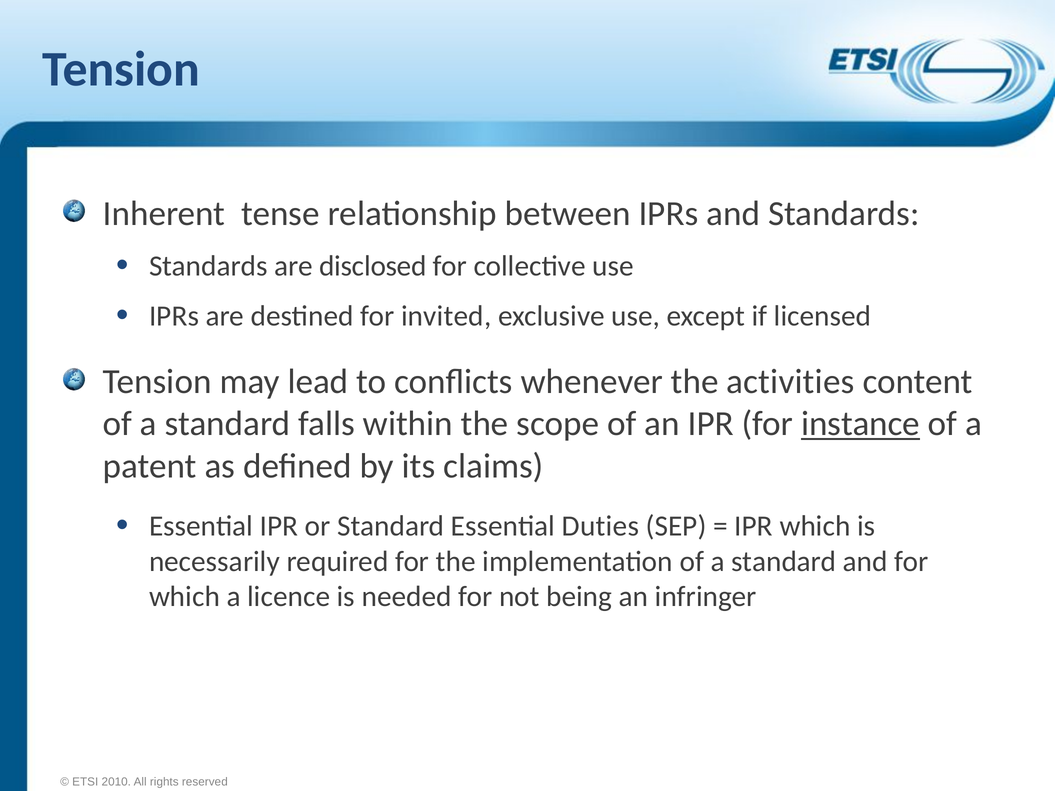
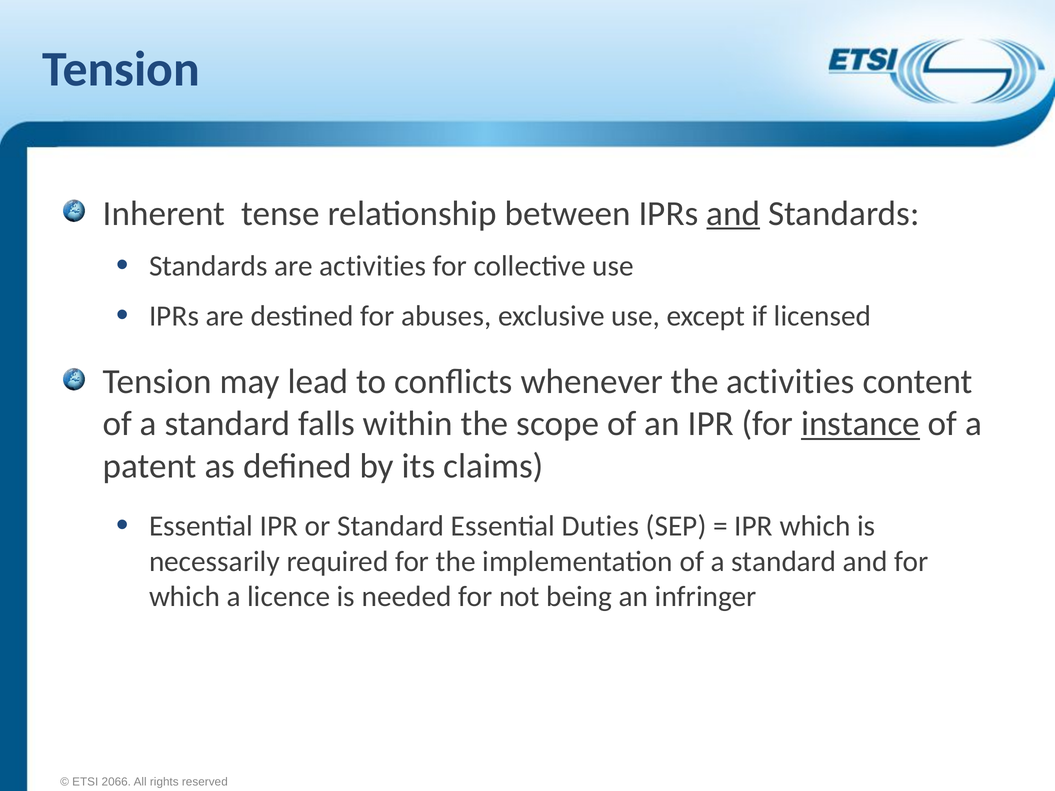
and at (733, 213) underline: none -> present
are disclosed: disclosed -> activities
invited: invited -> abuses
2010: 2010 -> 2066
